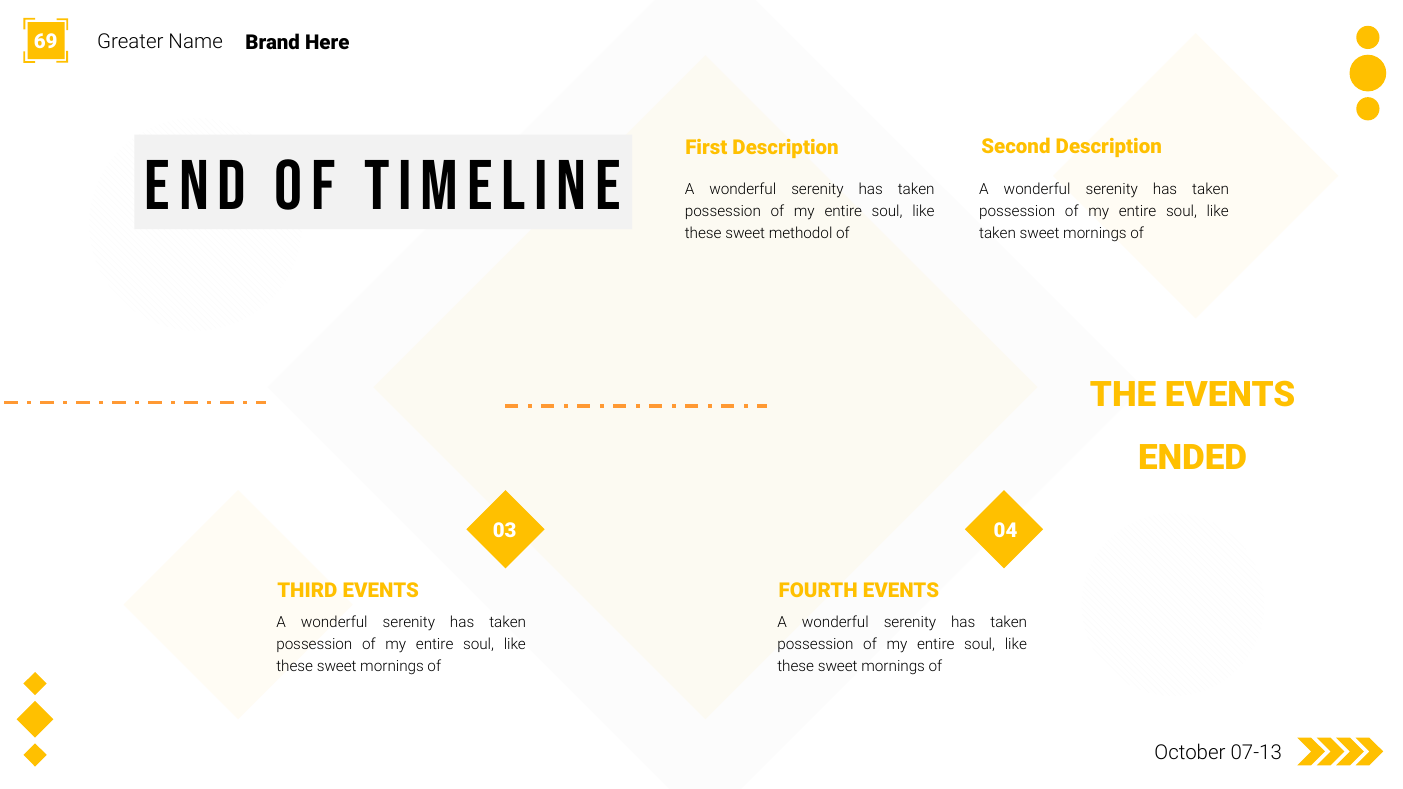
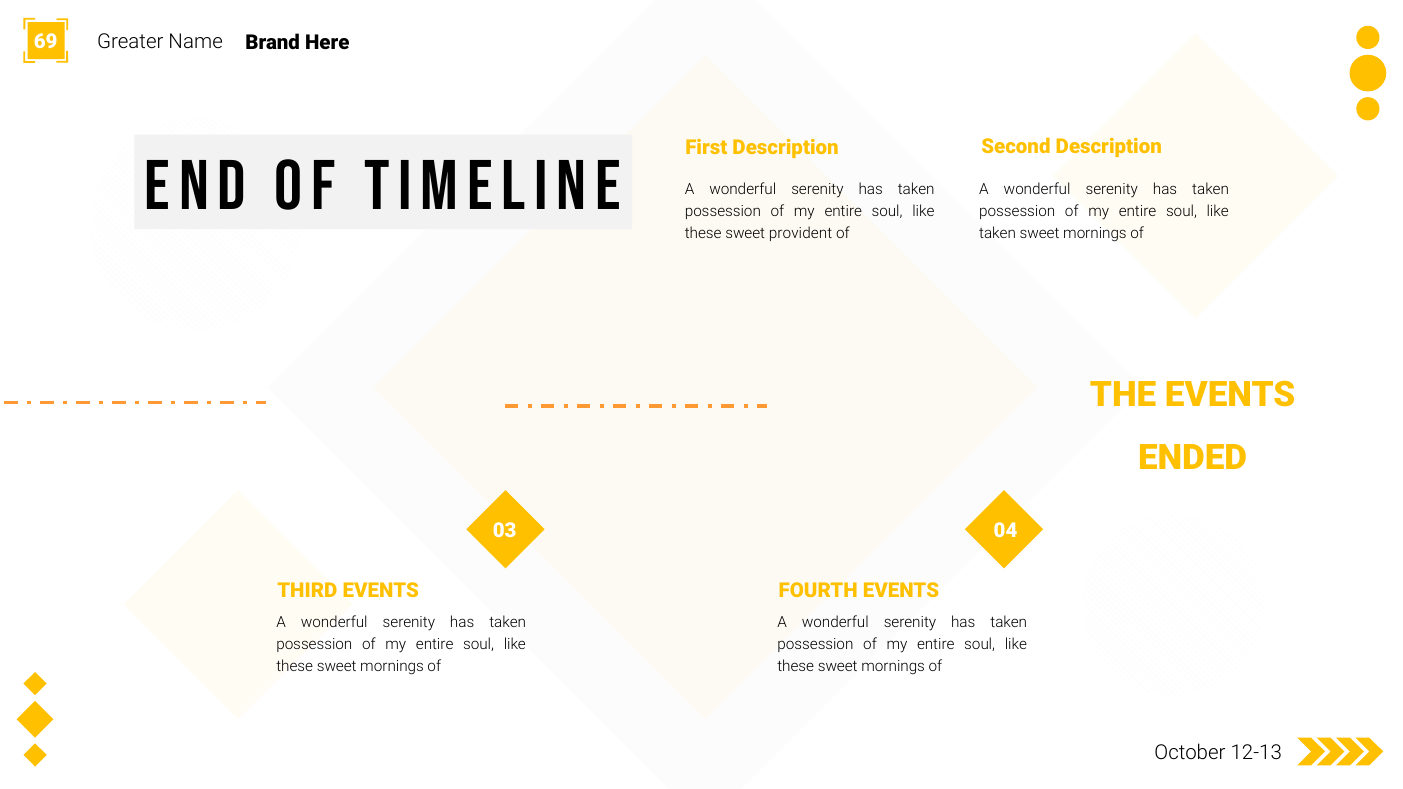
methodol: methodol -> provident
07-13: 07-13 -> 12-13
